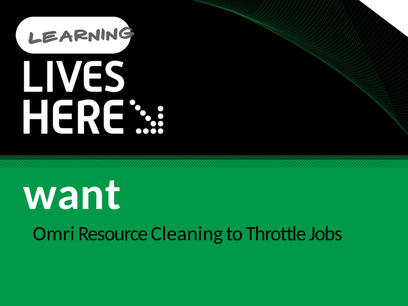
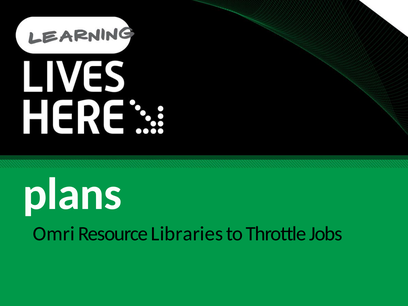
want: want -> plans
Cleaning: Cleaning -> Libraries
